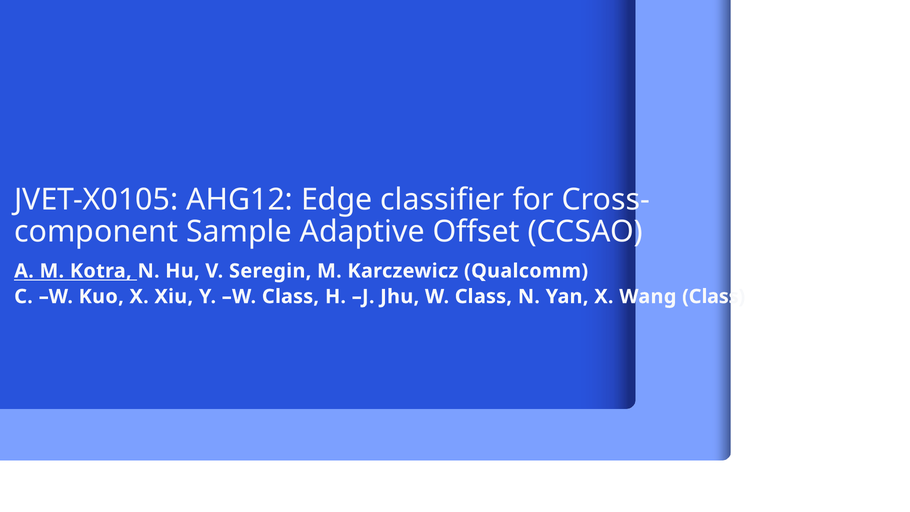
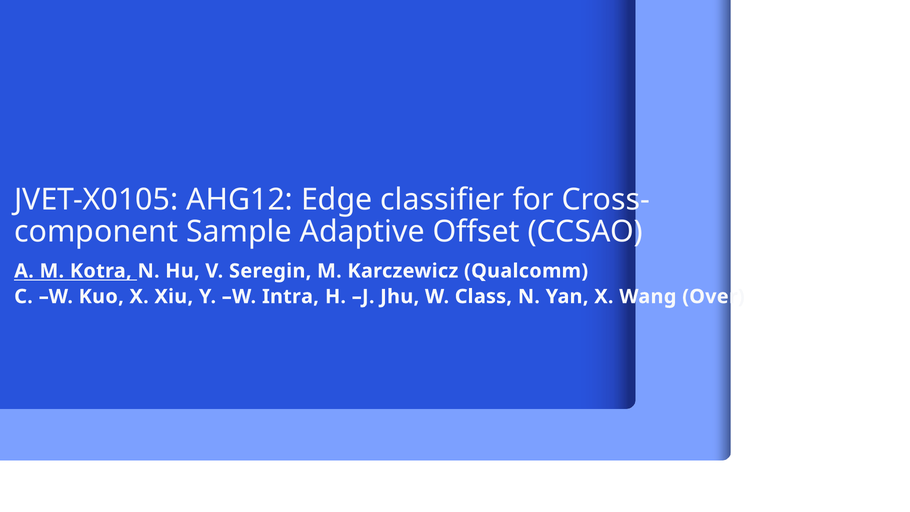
Y W Class: Class -> Intra
Wang Class: Class -> Over
